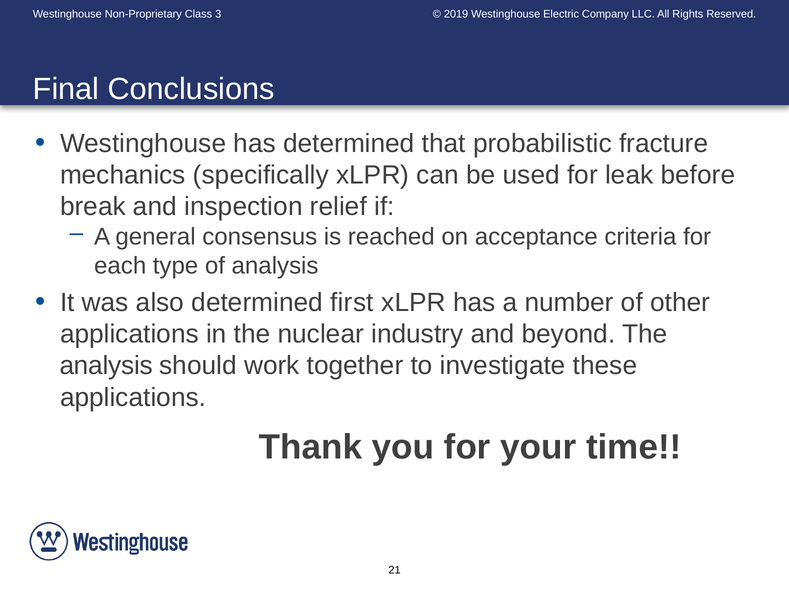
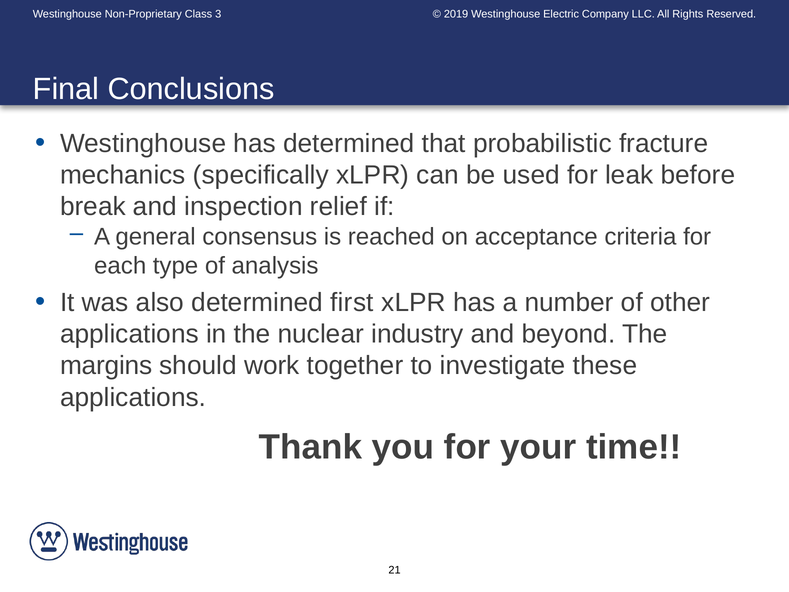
analysis at (106, 366): analysis -> margins
